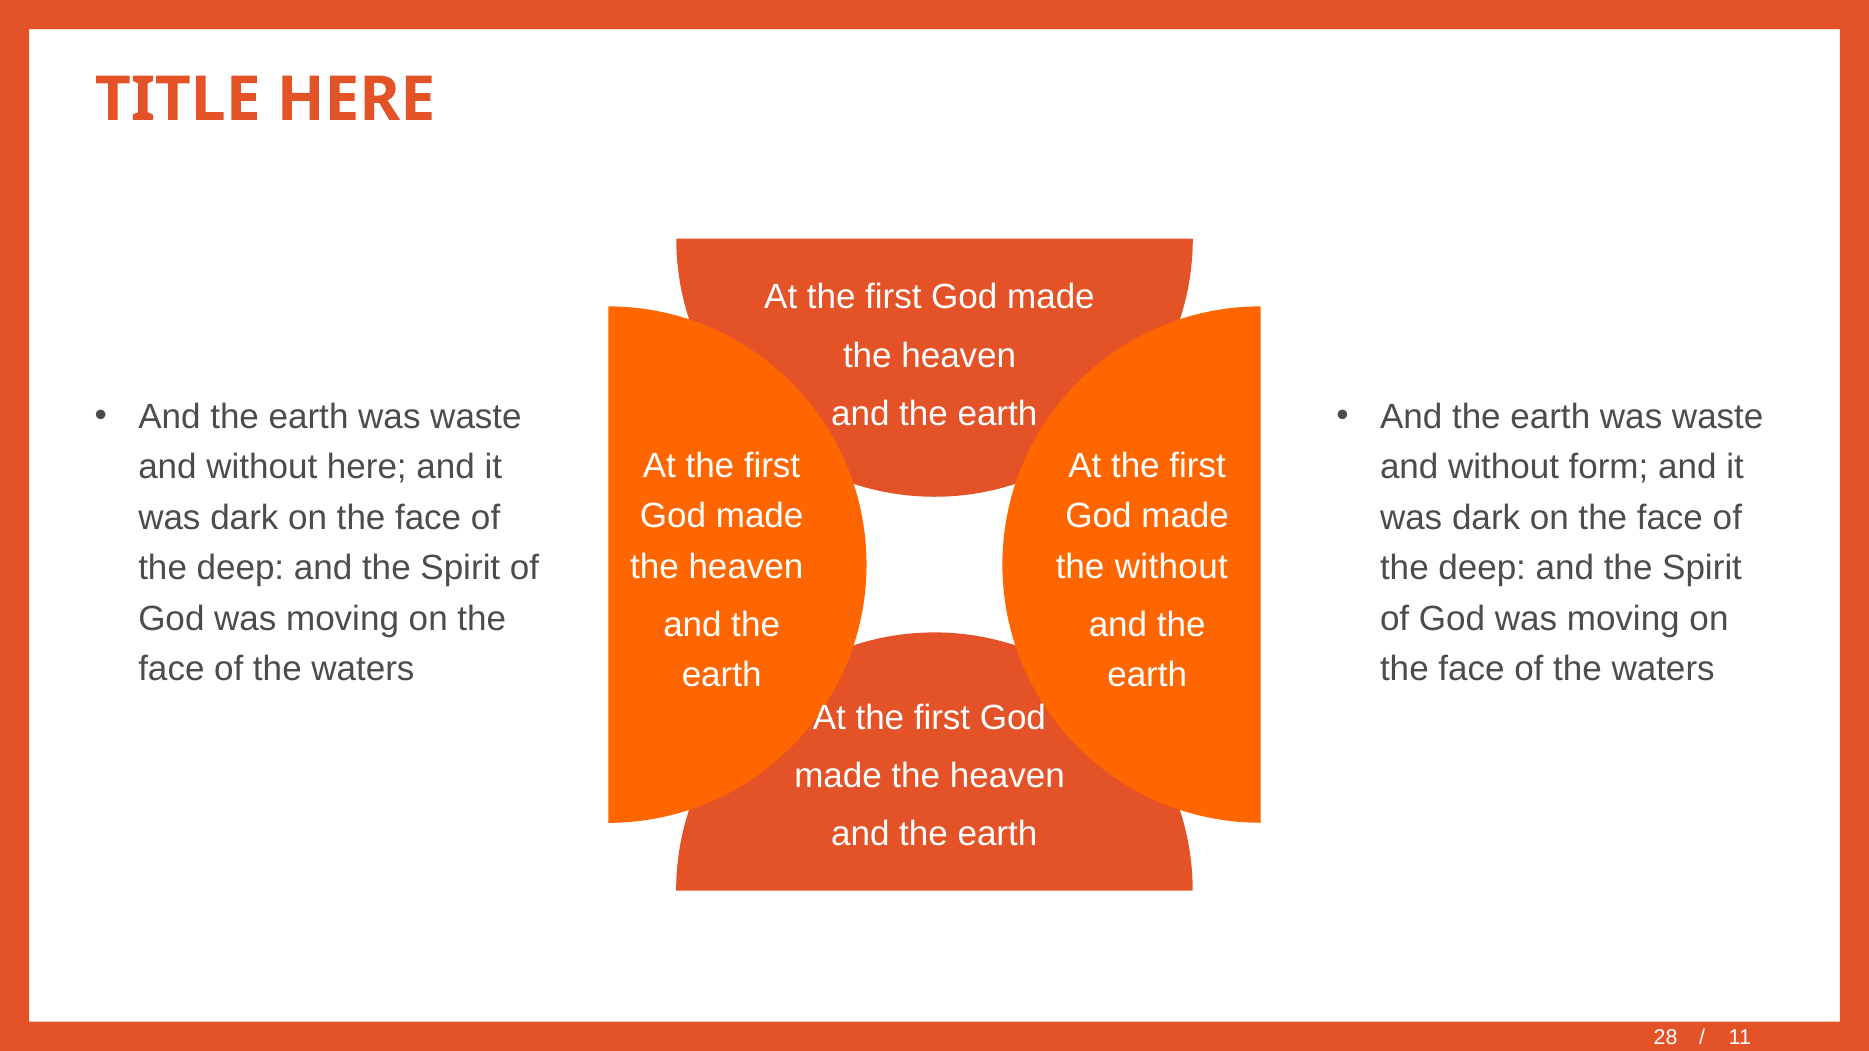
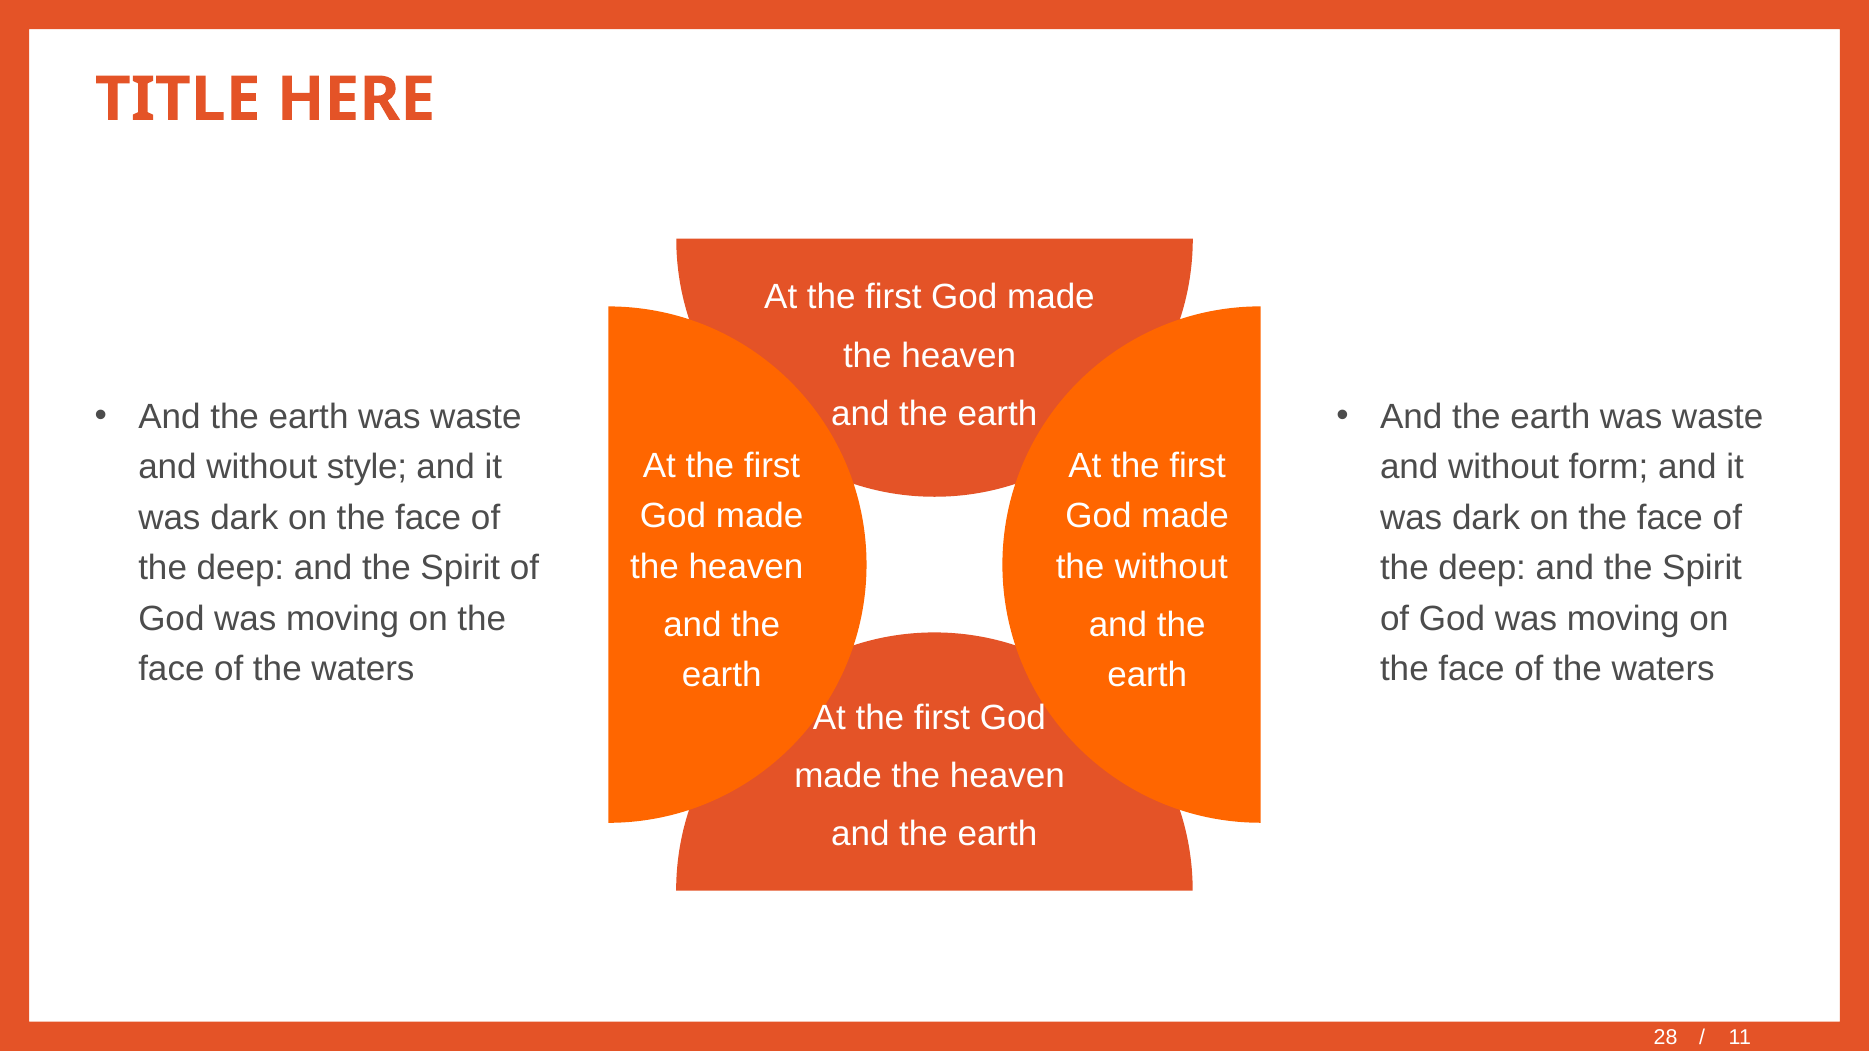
without here: here -> style
